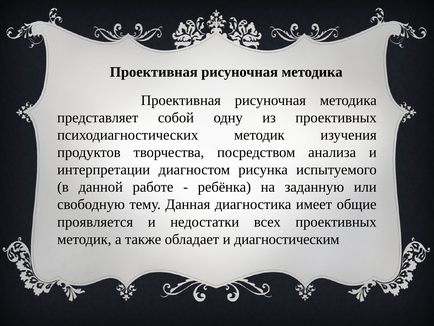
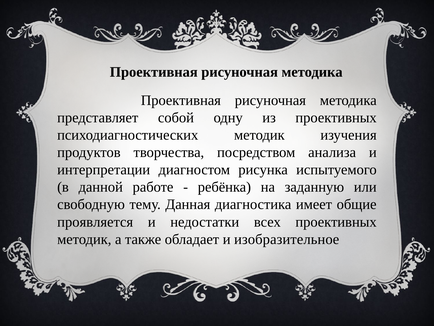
диагностическим: диагностическим -> изобразительное
